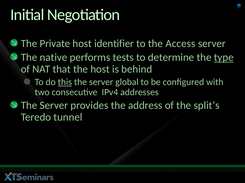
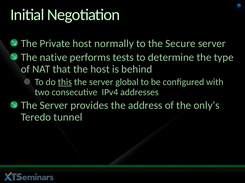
identifier: identifier -> normally
Access: Access -> Secure
type underline: present -> none
split’s: split’s -> only’s
